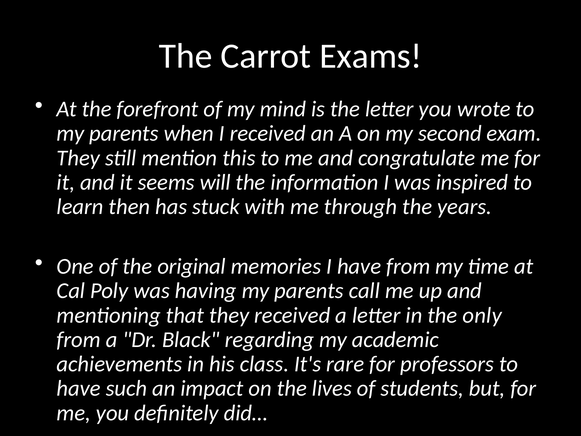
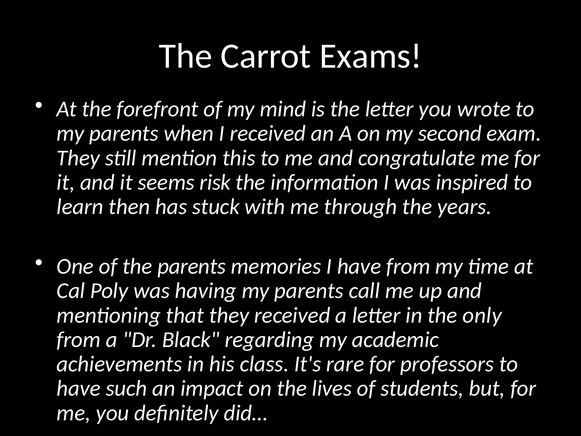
will: will -> risk
the original: original -> parents
